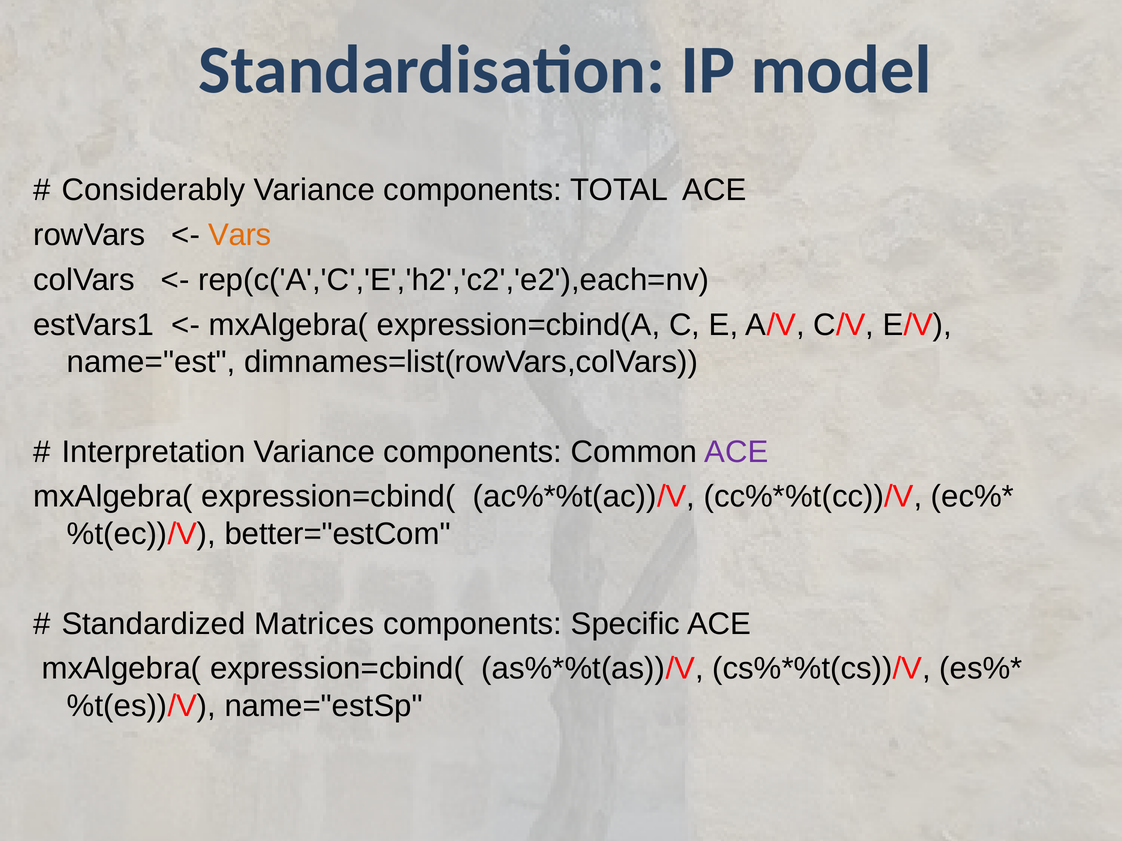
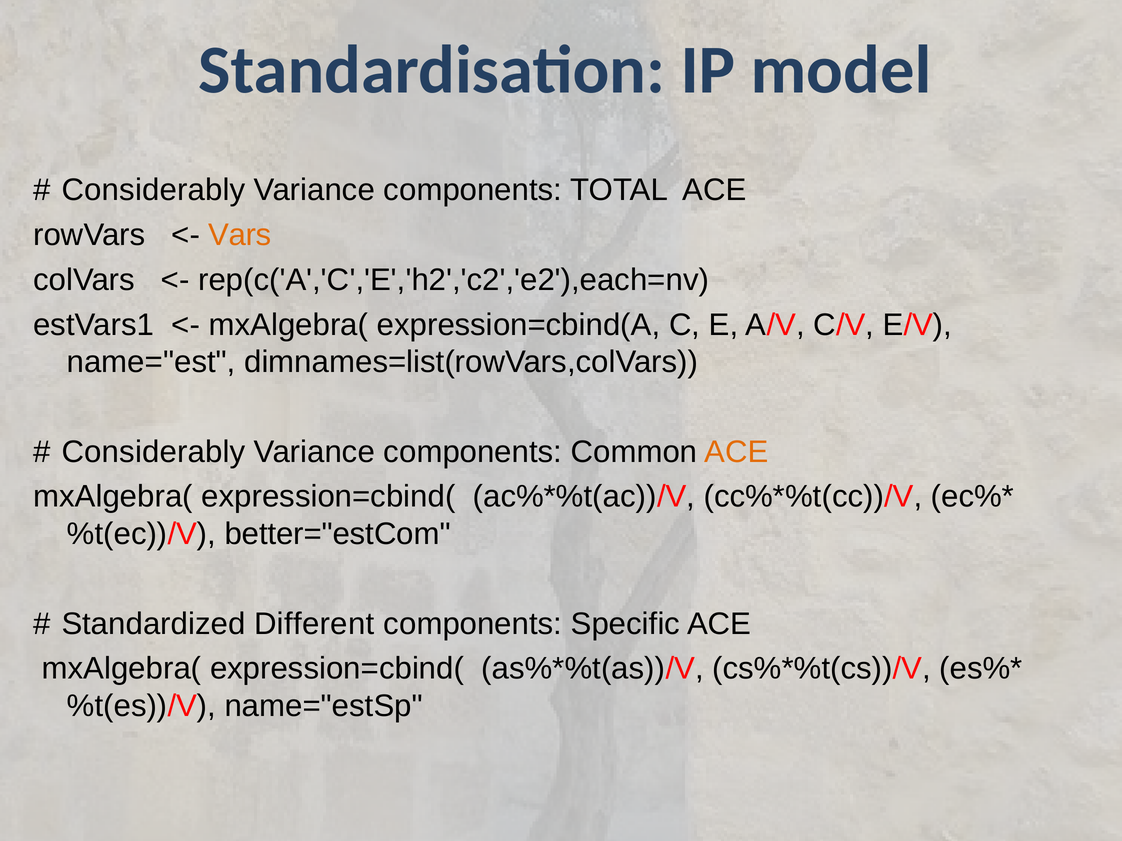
Interpretation at (153, 452): Interpretation -> Considerably
ACE at (736, 452) colour: purple -> orange
Matrices: Matrices -> Different
